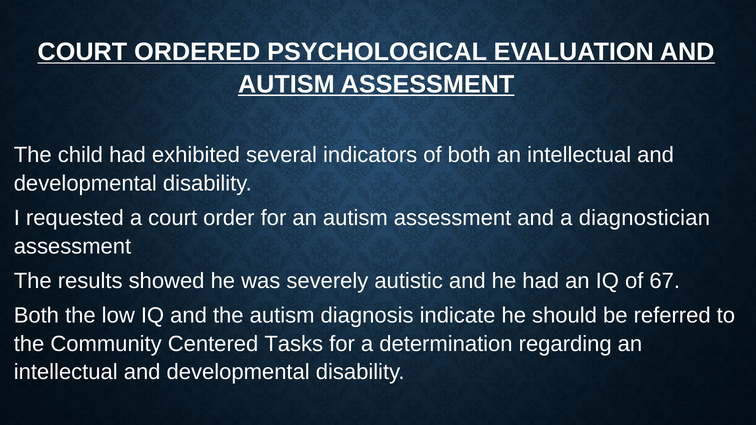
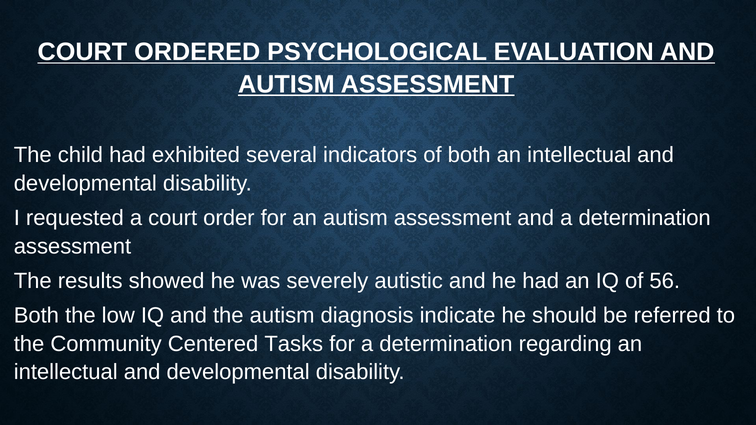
and a diagnostician: diagnostician -> determination
67: 67 -> 56
